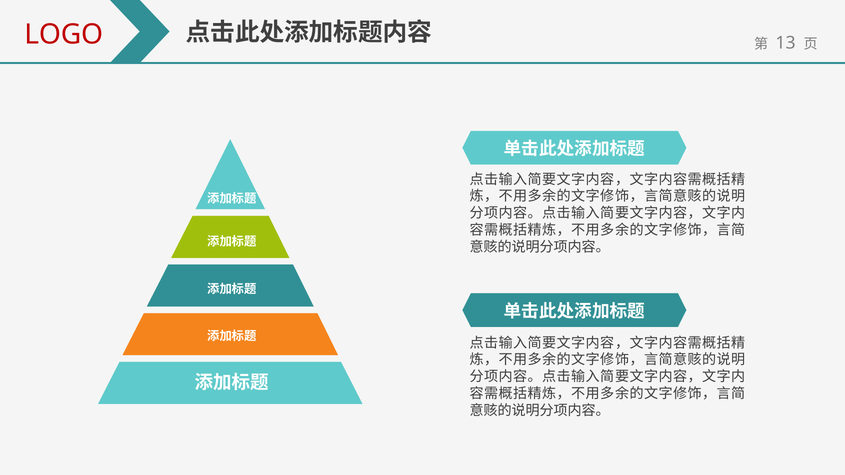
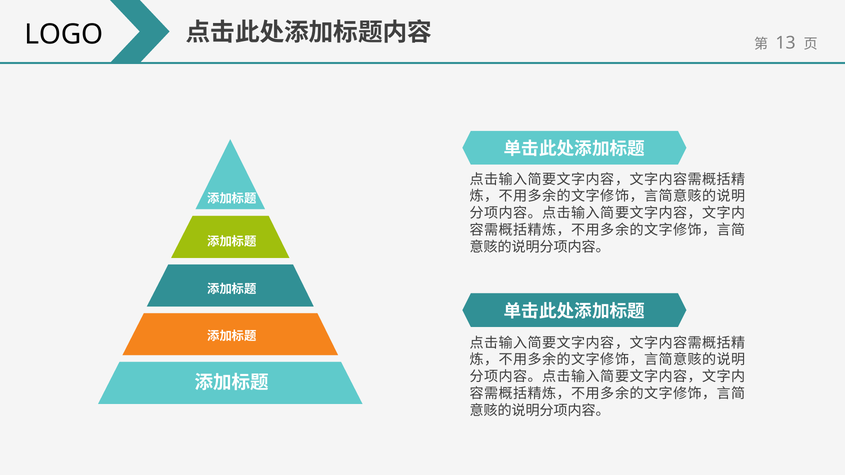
LOGO colour: red -> black
